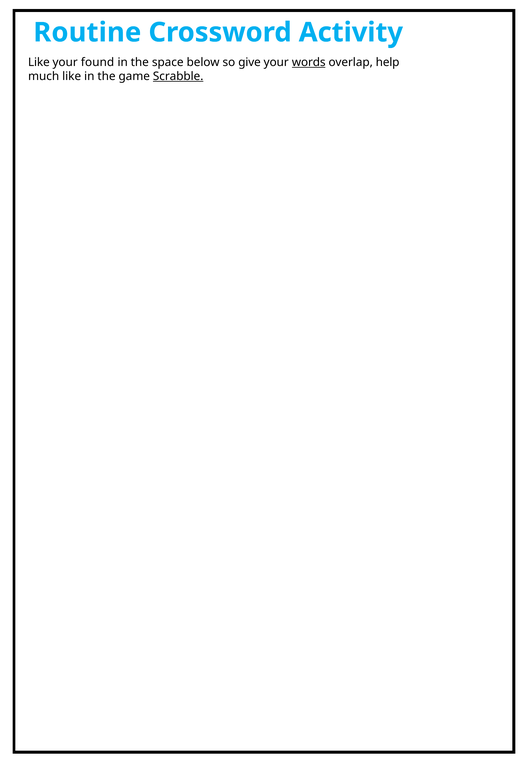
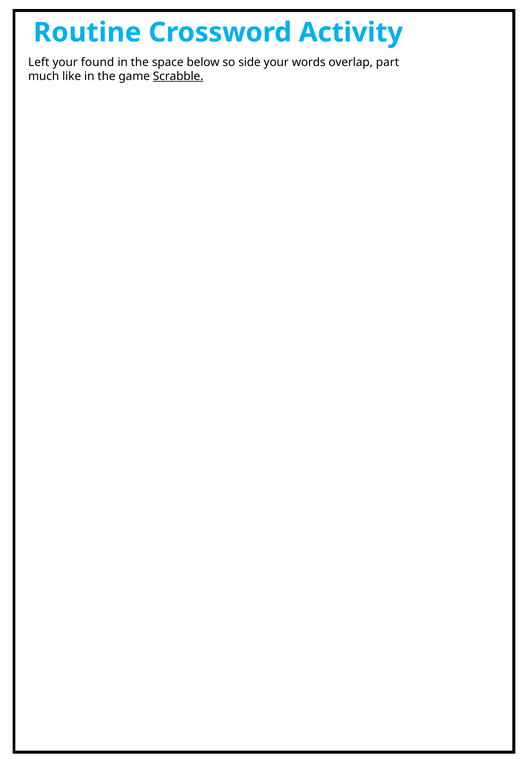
Like at (39, 62): Like -> Left
give: give -> side
words underline: present -> none
help: help -> part
